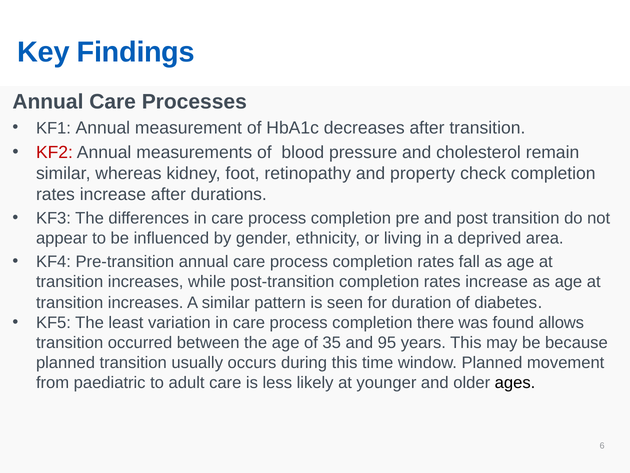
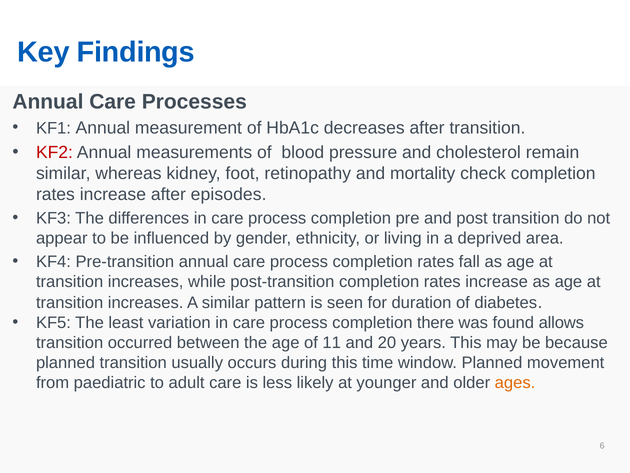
property: property -> mortality
durations: durations -> episodes
35: 35 -> 11
95: 95 -> 20
ages colour: black -> orange
